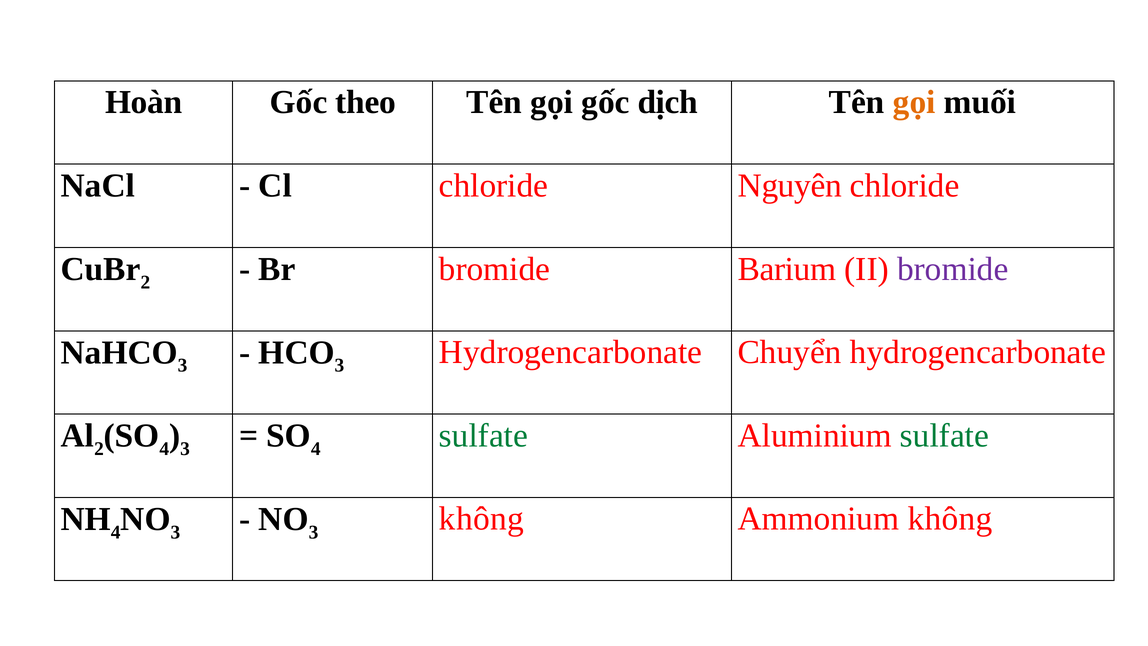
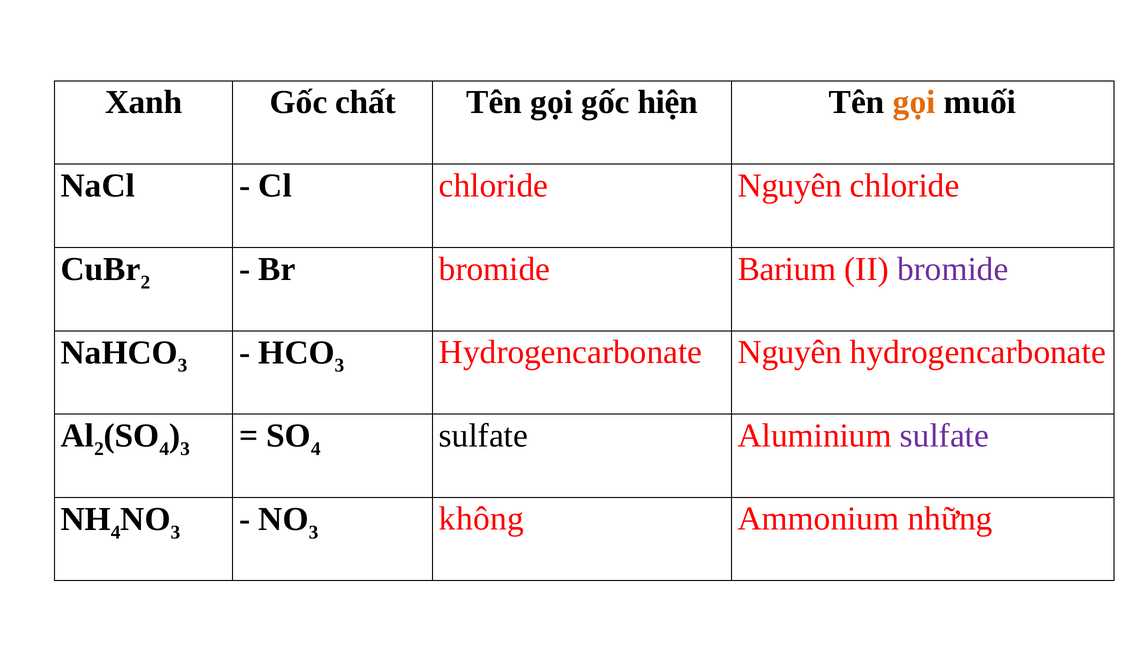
Hoàn: Hoàn -> Xanh
theo: theo -> chất
dịch: dịch -> hiện
Hydrogencarbonate Chuyển: Chuyển -> Nguyên
sulfate at (483, 435) colour: green -> black
sulfate at (944, 435) colour: green -> purple
Ammonium không: không -> những
